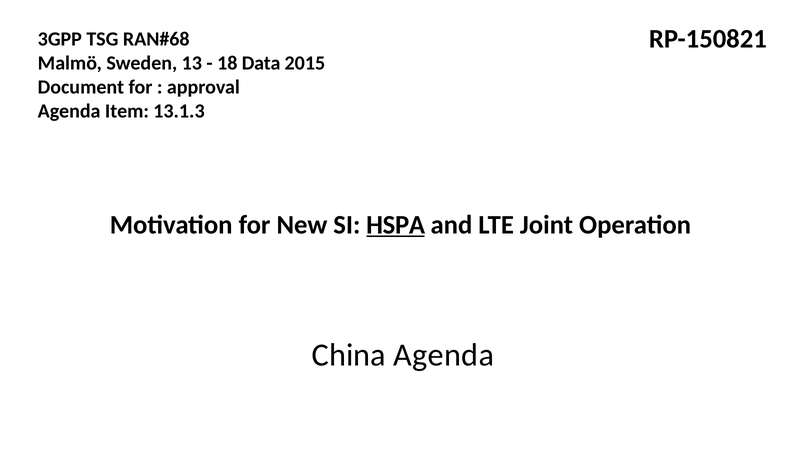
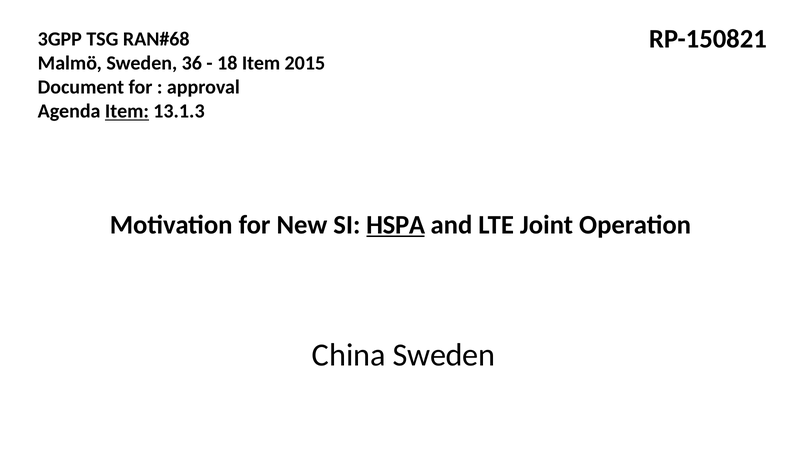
13: 13 -> 36
18 Data: Data -> Item
Item at (127, 111) underline: none -> present
China Agenda: Agenda -> Sweden
